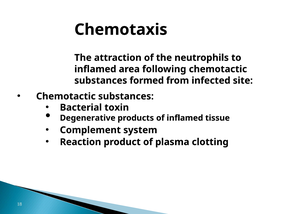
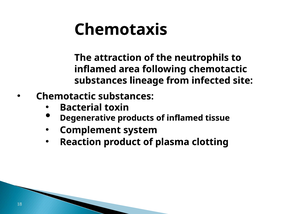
formed: formed -> lineage
